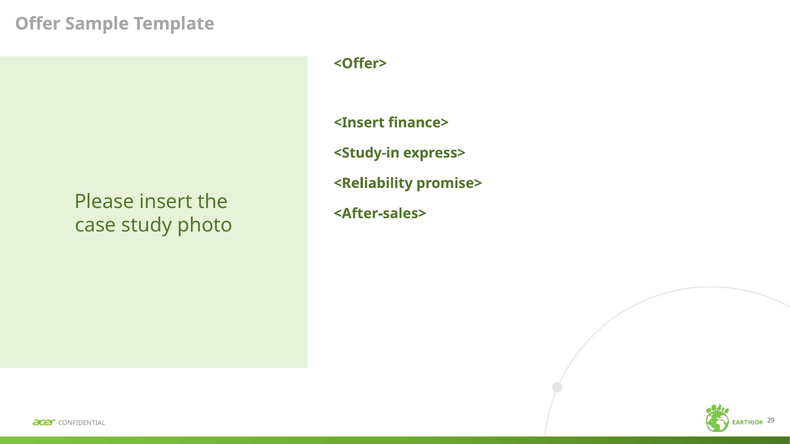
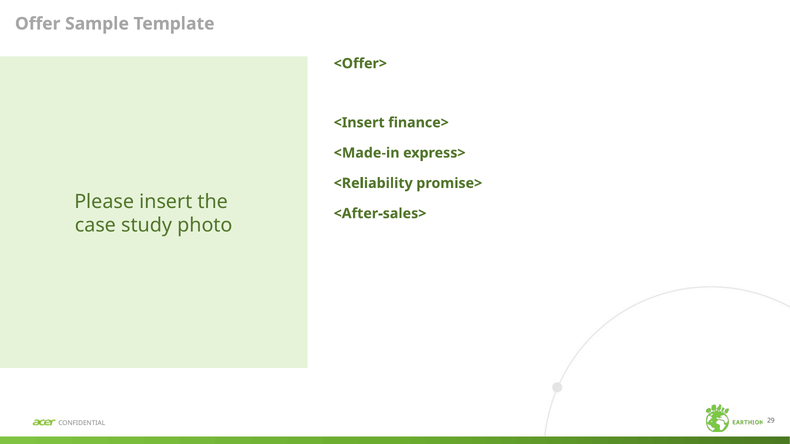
<Study-in: <Study-in -> <Made-in
